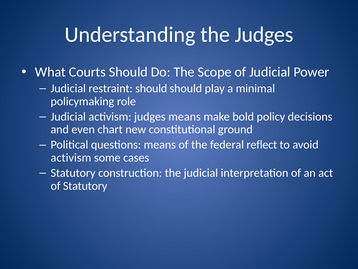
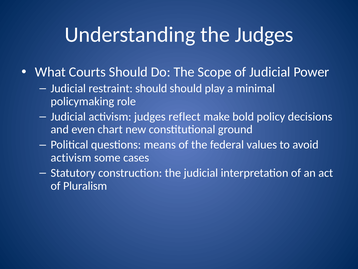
judges means: means -> reflect
reflect: reflect -> values
of Statutory: Statutory -> Pluralism
